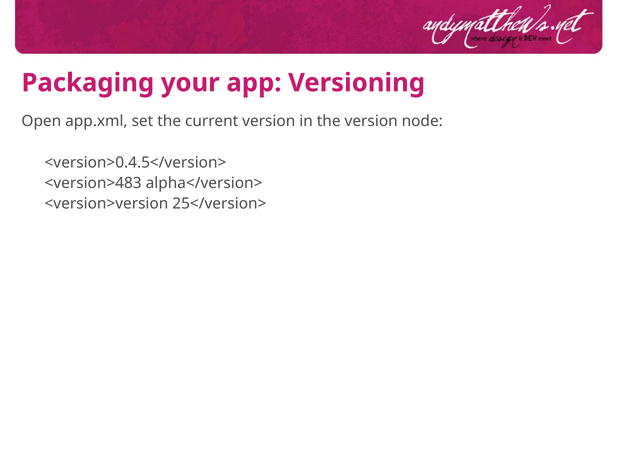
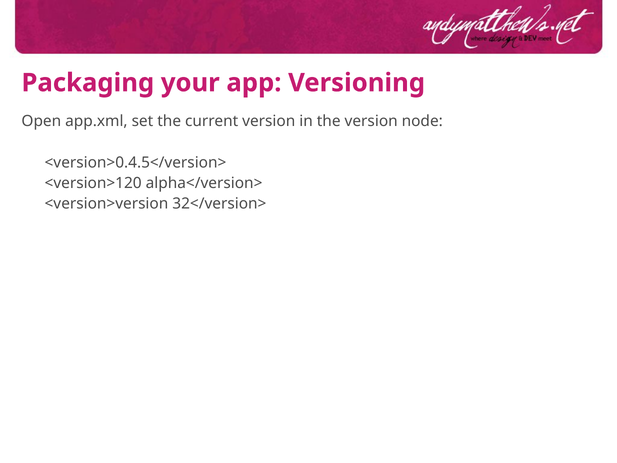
<version>483: <version>483 -> <version>120
25</version>: 25</version> -> 32</version>
